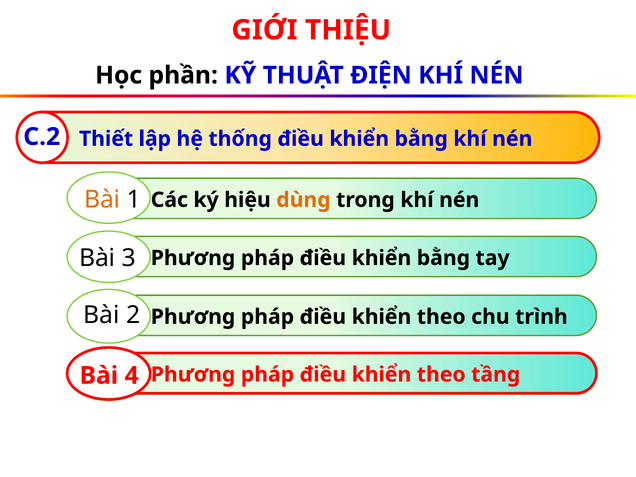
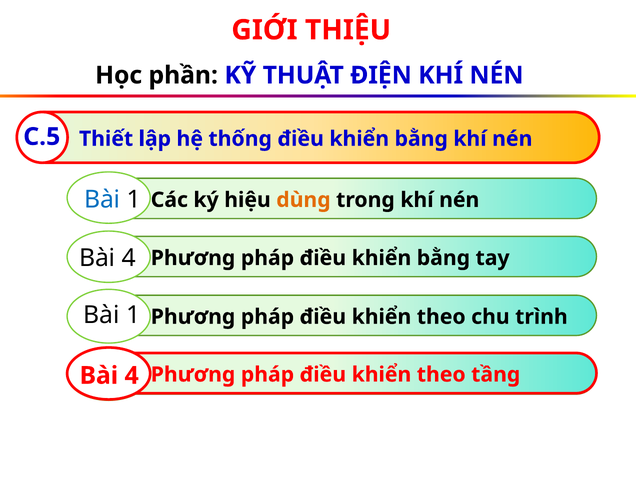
C.2: C.2 -> C.5
Bài at (102, 200) colour: orange -> blue
3 at (129, 258): 3 -> 4
2 at (133, 315): 2 -> 1
